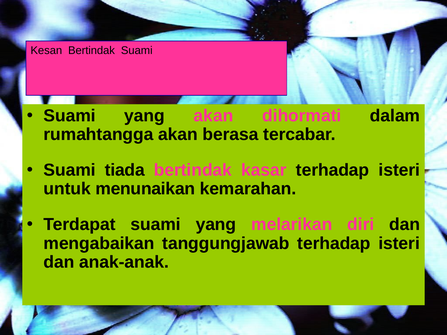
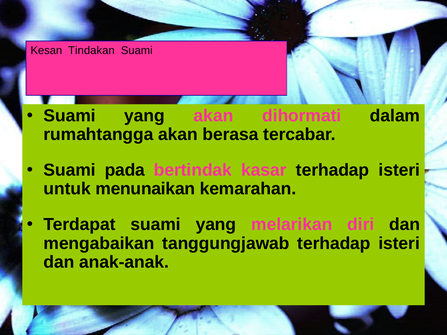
Kesan Bertindak: Bertindak -> Tindakan
tiada: tiada -> pada
